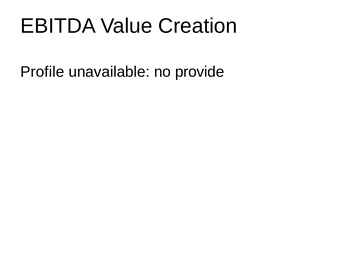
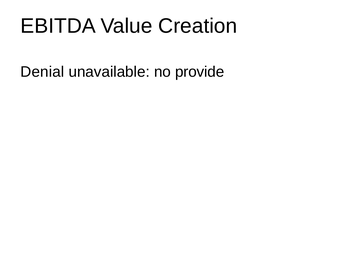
Profile: Profile -> Denial
